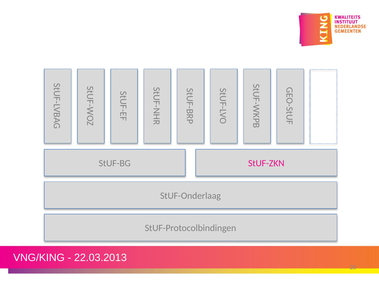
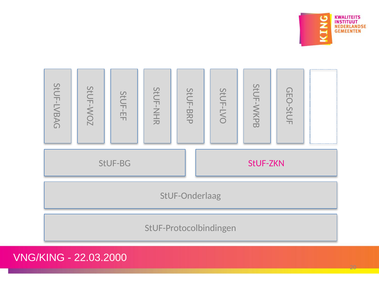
22.03.2013: 22.03.2013 -> 22.03.2000
